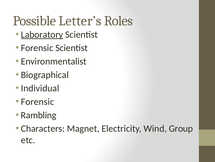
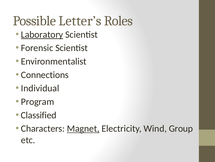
Biographical: Biographical -> Connections
Forensic at (38, 101): Forensic -> Program
Rambling: Rambling -> Classified
Magnet underline: none -> present
